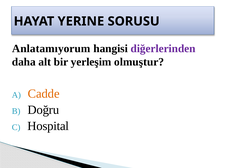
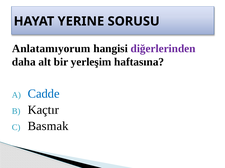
olmuştur: olmuştur -> haftasına
Cadde colour: orange -> blue
Doğru: Doğru -> Kaçtır
Hospital: Hospital -> Basmak
